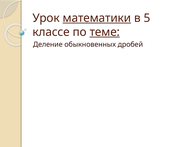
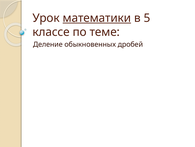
теме underline: present -> none
